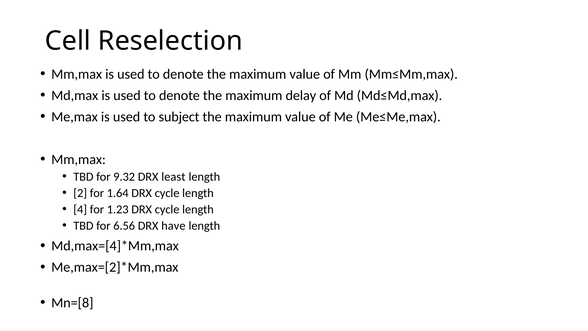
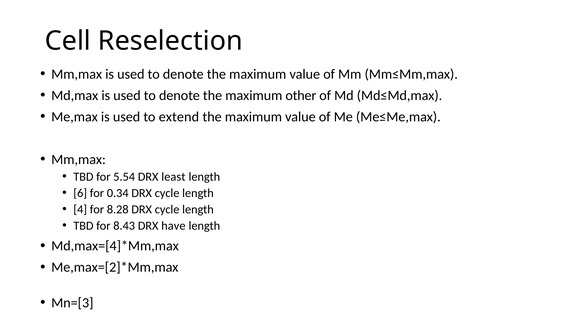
delay: delay -> other
subject: subject -> extend
9.32: 9.32 -> 5.54
2: 2 -> 6
1.64: 1.64 -> 0.34
1.23: 1.23 -> 8.28
6.56: 6.56 -> 8.43
Mn=[8: Mn=[8 -> Mn=[3
